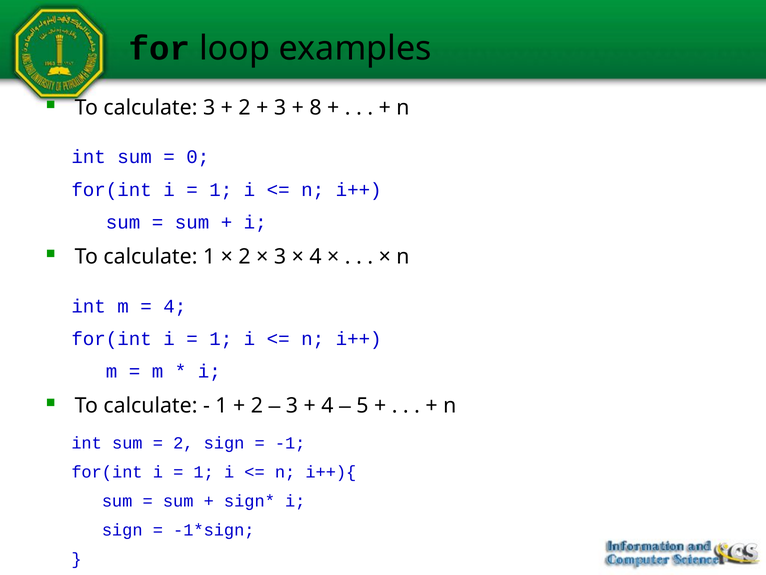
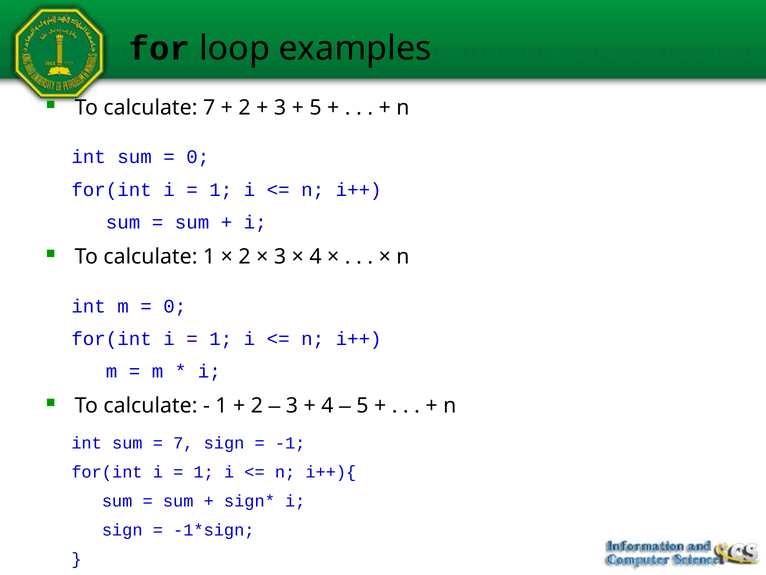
calculate 3: 3 -> 7
8 at (316, 107): 8 -> 5
4 at (175, 306): 4 -> 0
2 at (183, 443): 2 -> 7
